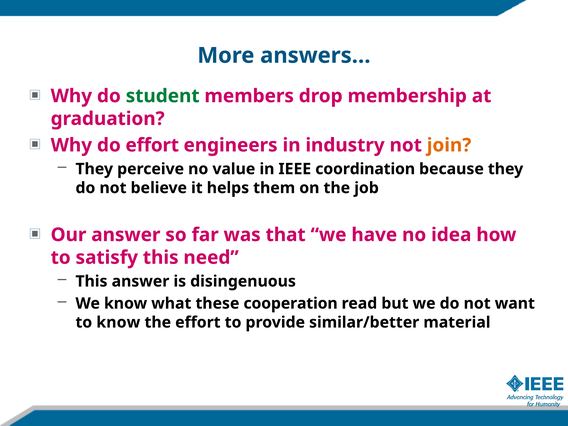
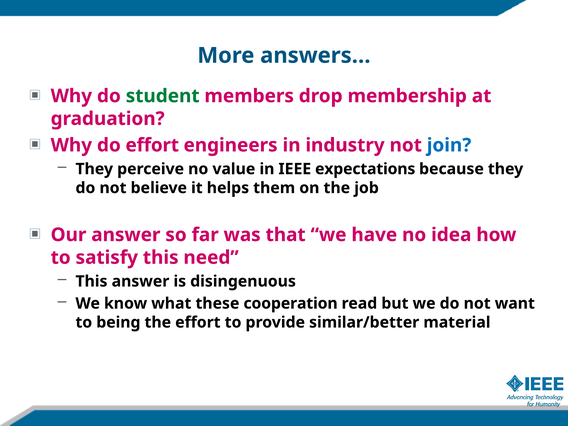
join colour: orange -> blue
coordination: coordination -> expectations
to know: know -> being
